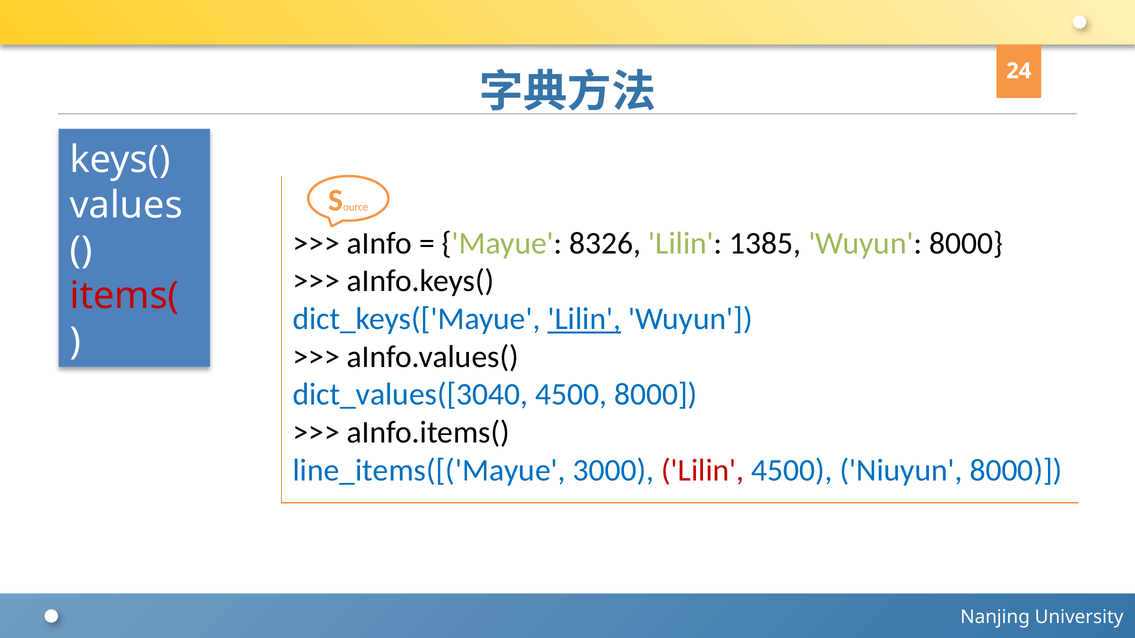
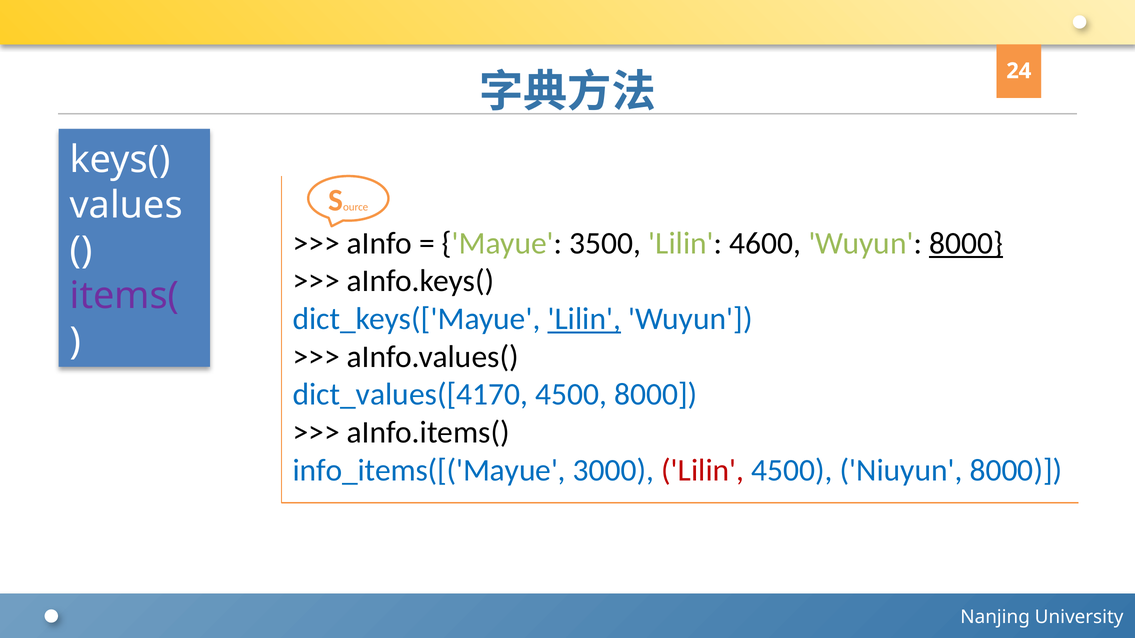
8326: 8326 -> 3500
1385: 1385 -> 4600
8000 at (966, 243) underline: none -> present
items( colour: red -> purple
dict_values([3040: dict_values([3040 -> dict_values([4170
line_items([('Mayue: line_items([('Mayue -> info_items([('Mayue
